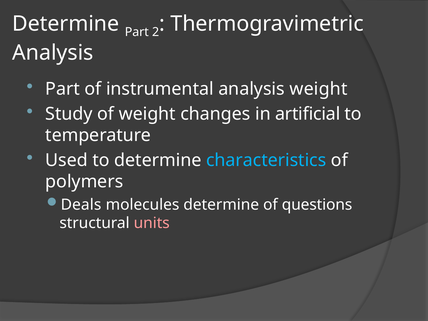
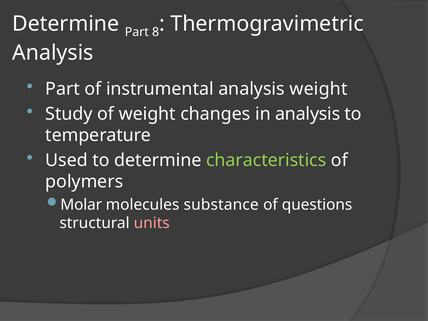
2: 2 -> 8
in artificial: artificial -> analysis
characteristics colour: light blue -> light green
Deals: Deals -> Molar
molecules determine: determine -> substance
